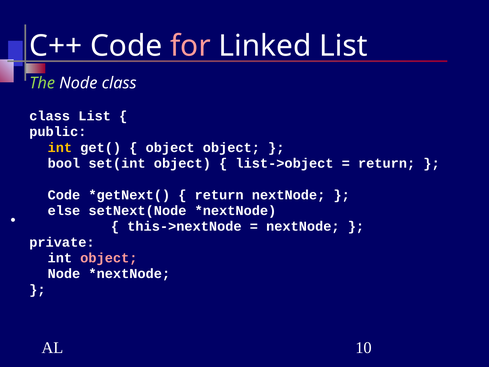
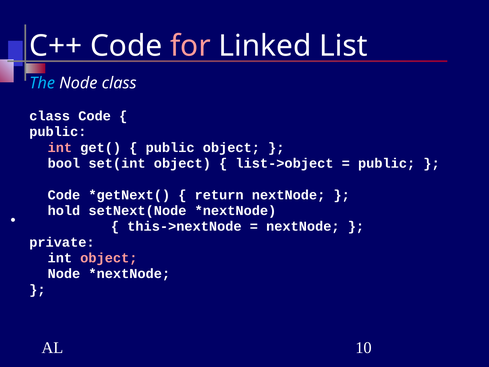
The colour: light green -> light blue
class List: List -> Code
int at (60, 147) colour: yellow -> pink
object at (170, 147): object -> public
return at (387, 163): return -> public
else: else -> hold
